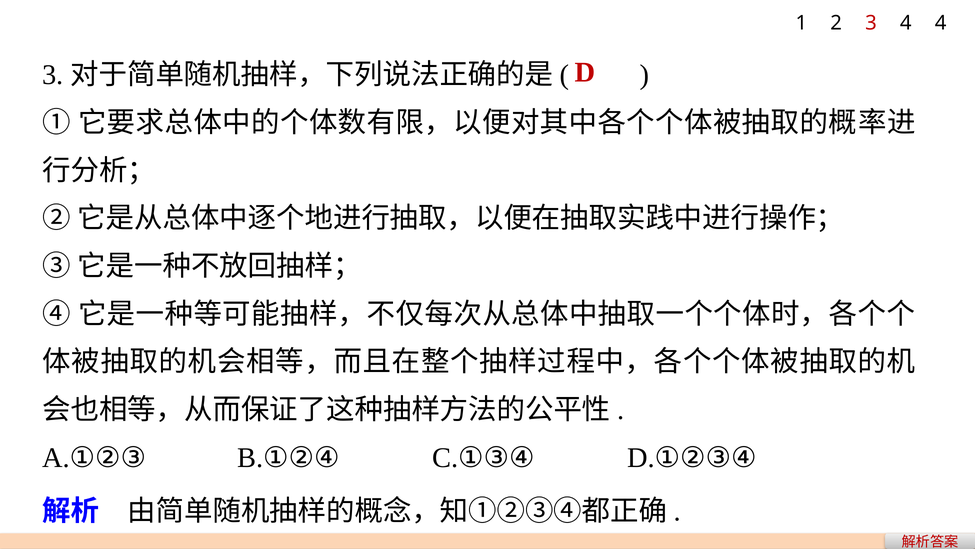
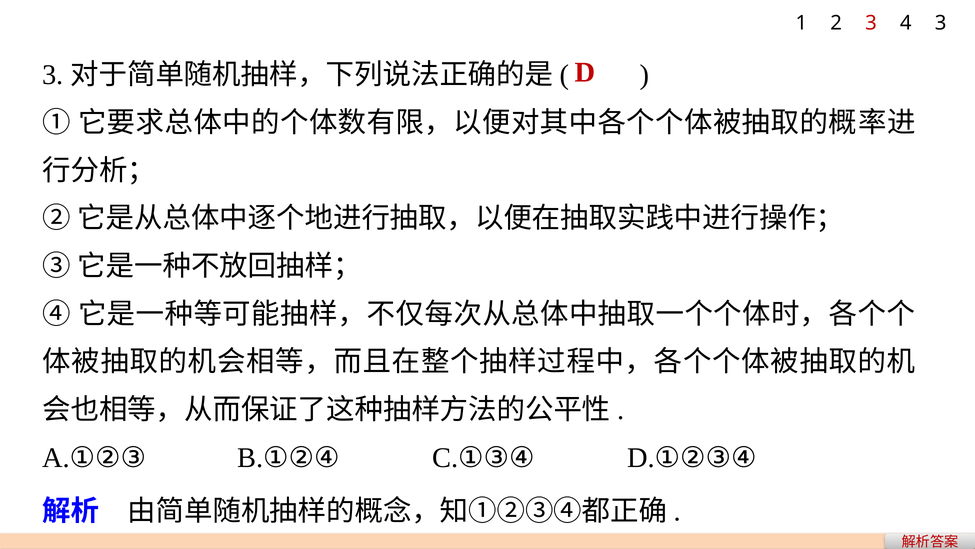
4 4: 4 -> 3
